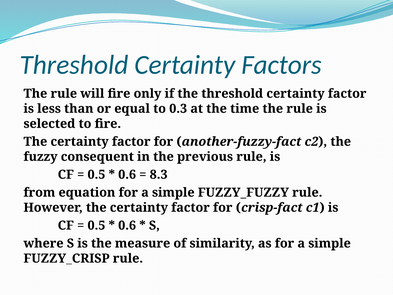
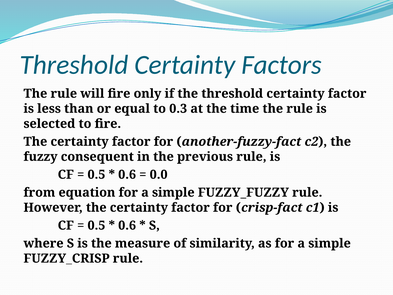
8.3: 8.3 -> 0.0
